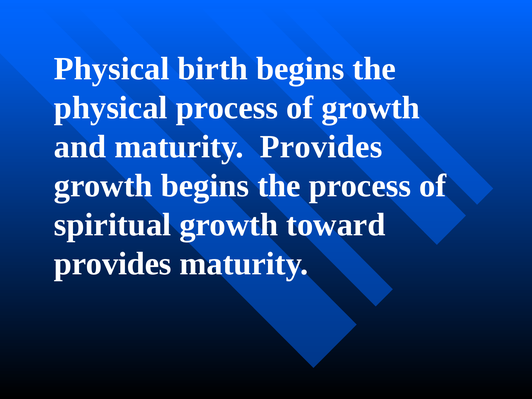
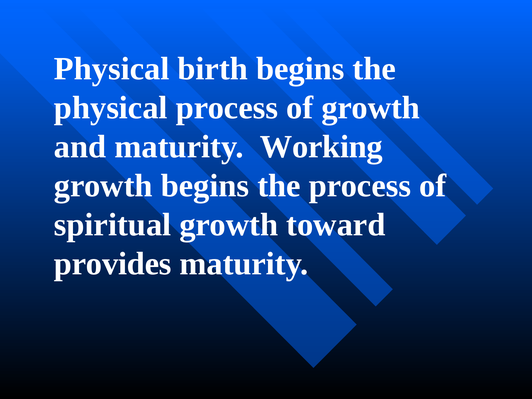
maturity Provides: Provides -> Working
